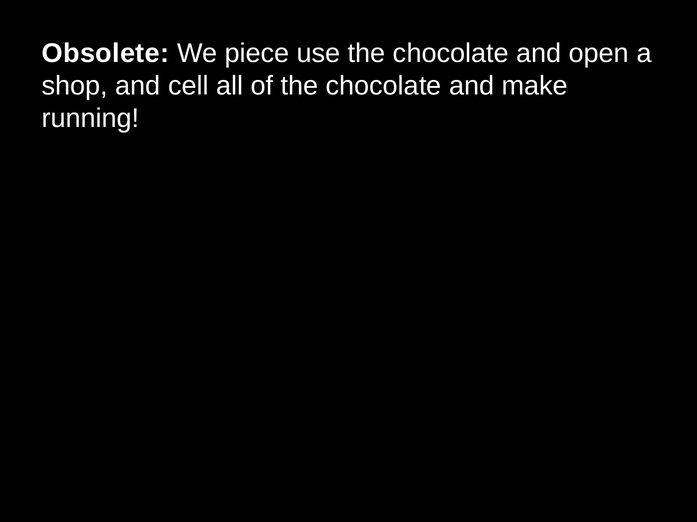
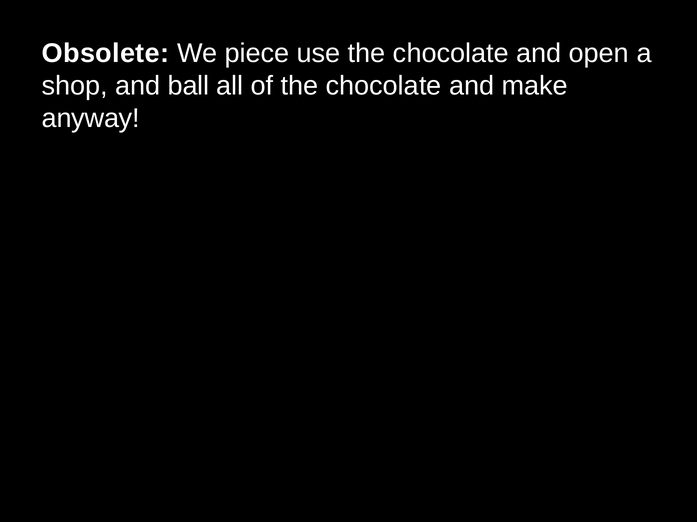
cell: cell -> ball
running: running -> anyway
